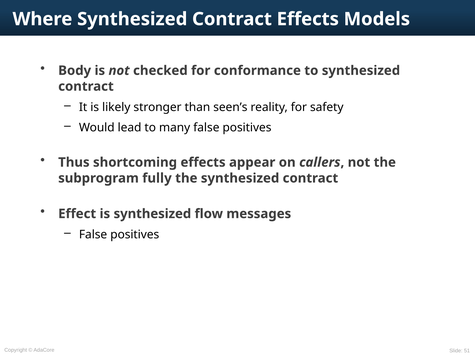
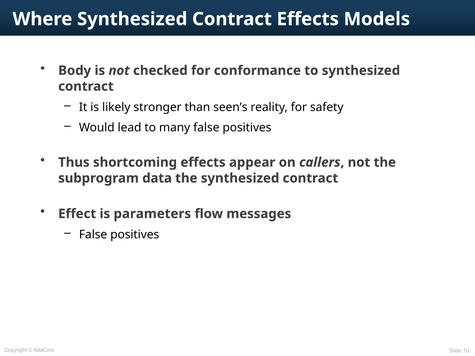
fully: fully -> data
is synthesized: synthesized -> parameters
